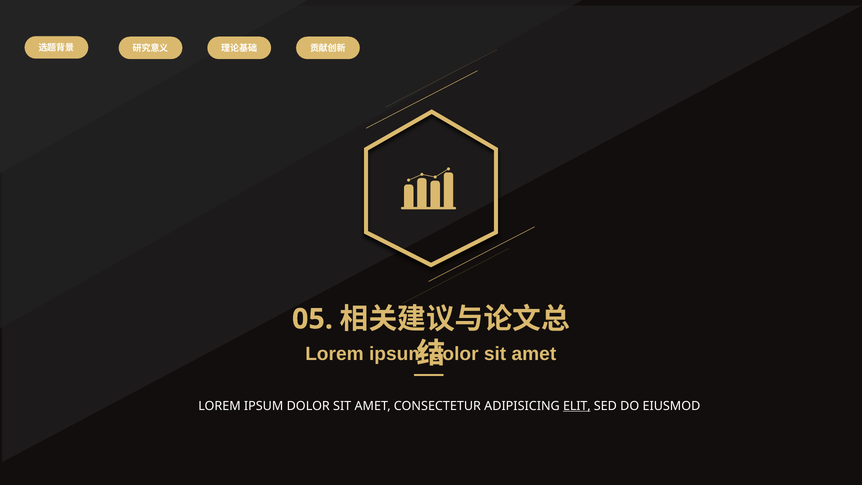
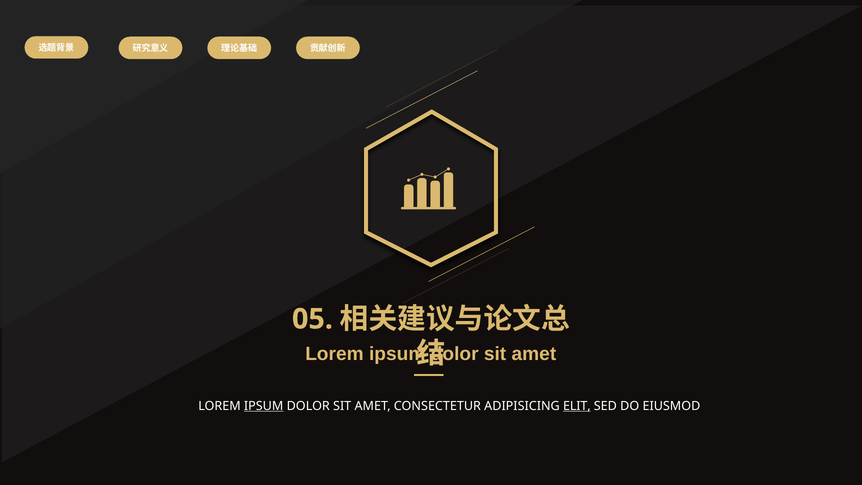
IPSUM at (264, 406) underline: none -> present
